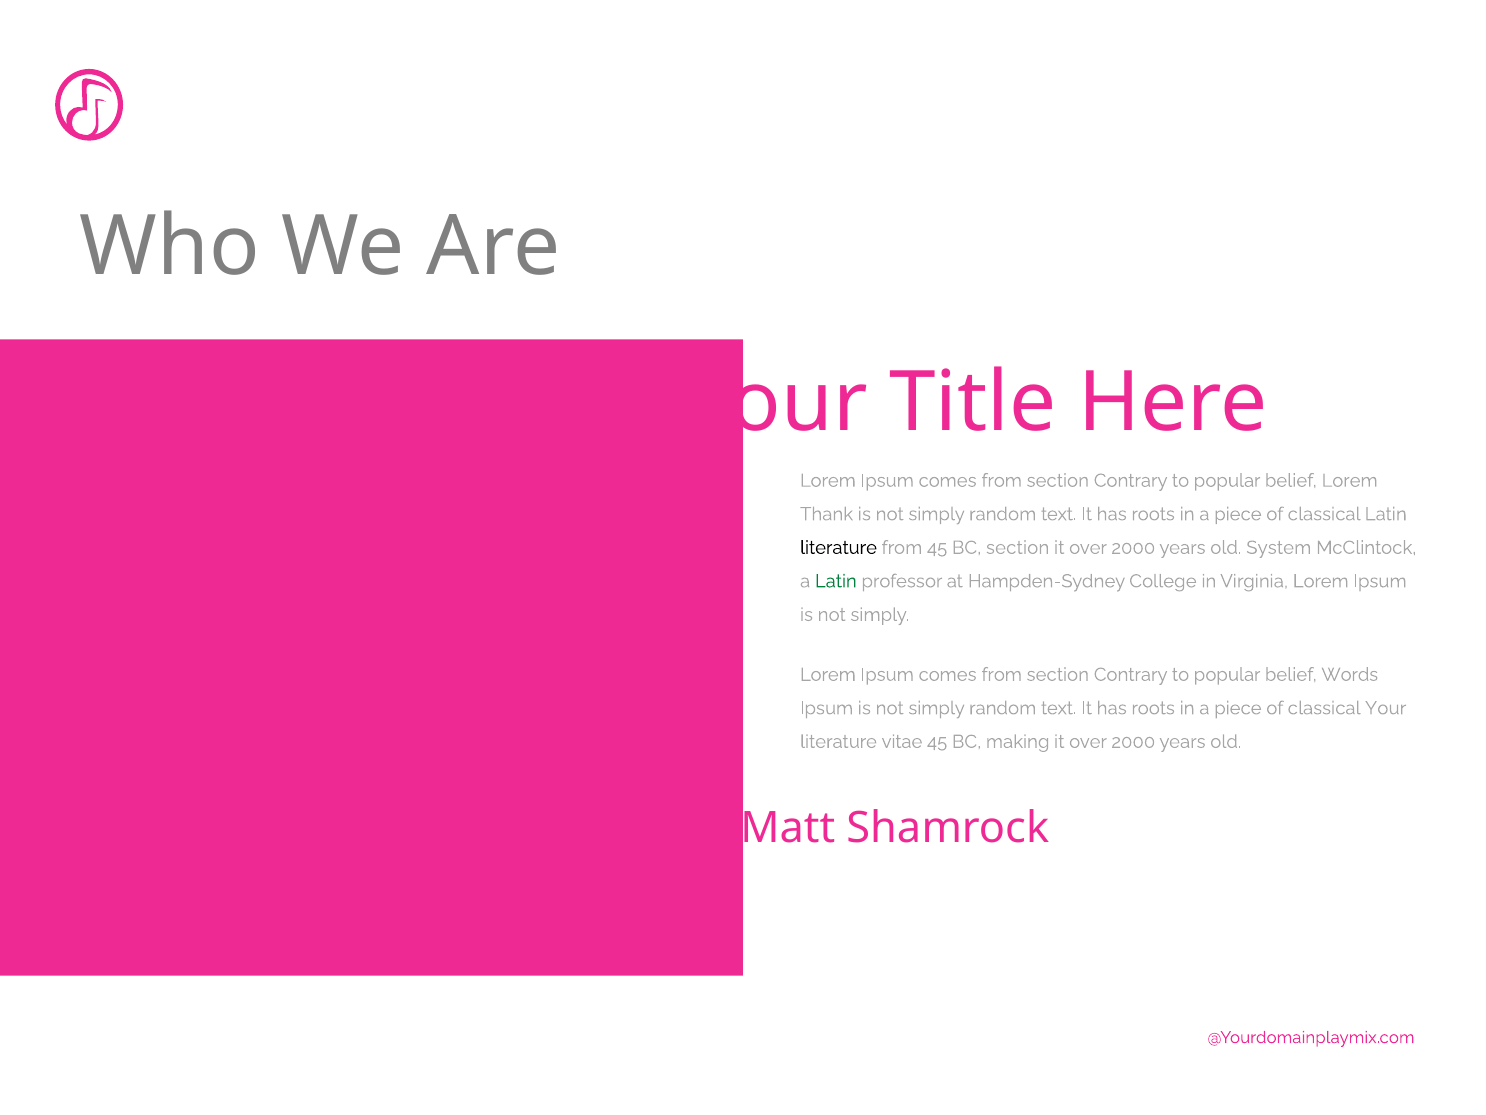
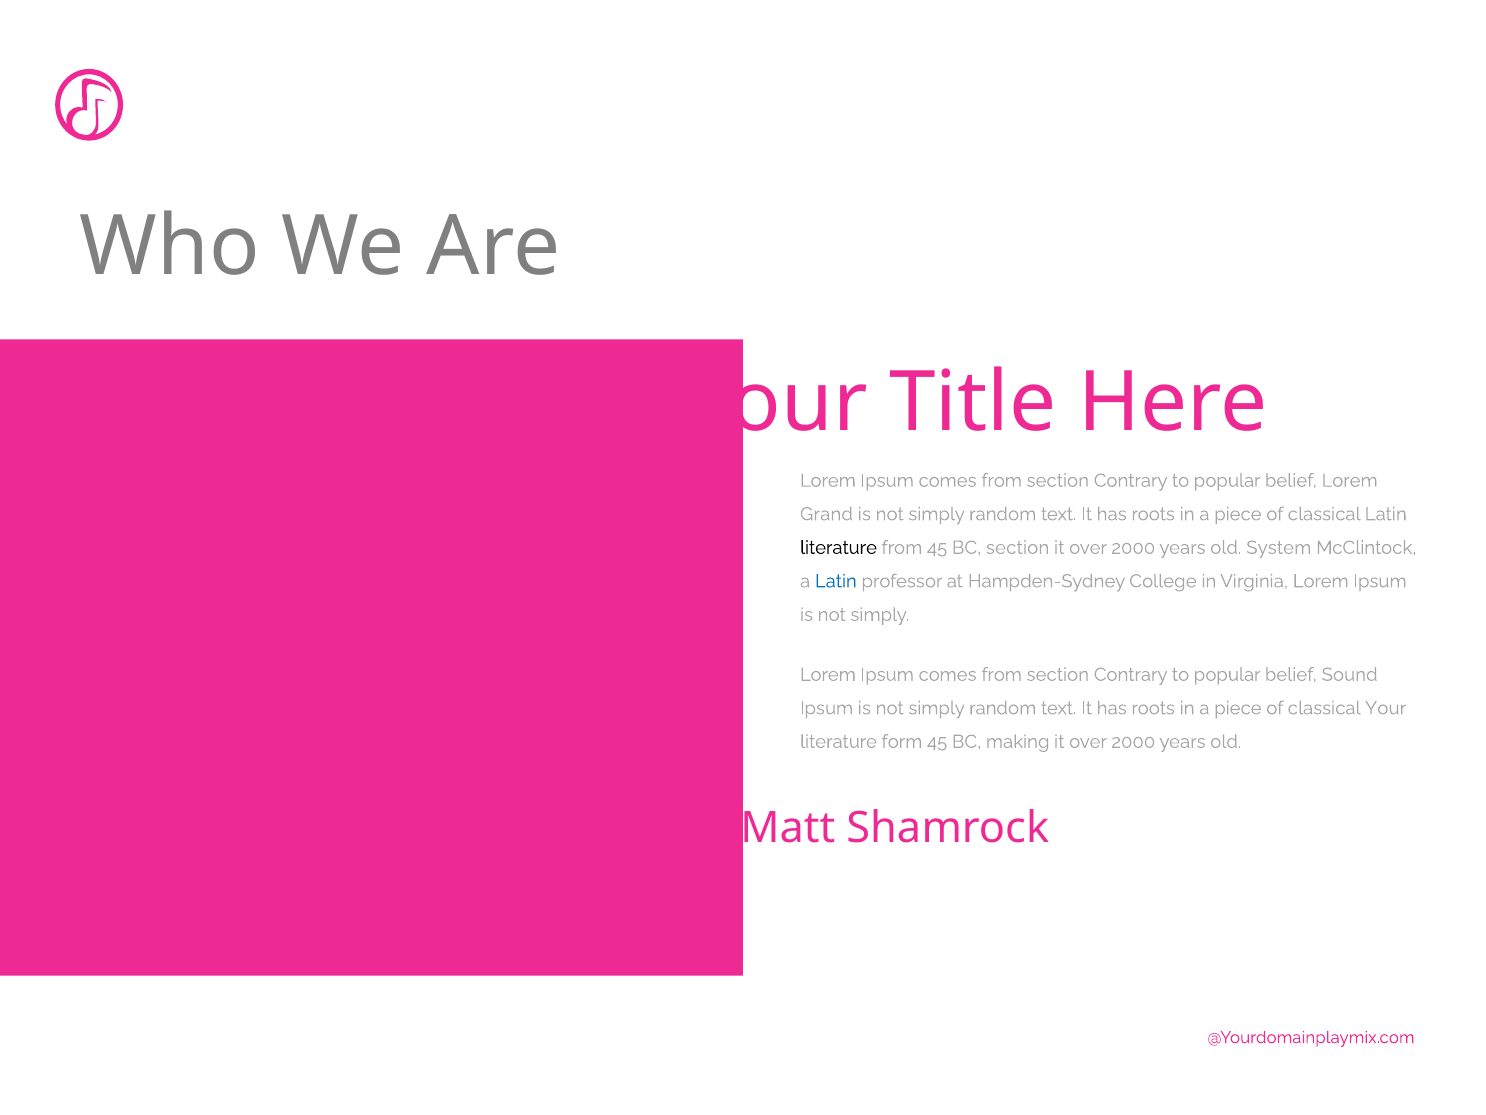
Thank: Thank -> Grand
Latin at (836, 581) colour: green -> blue
Words: Words -> Sound
vitae: vitae -> form
